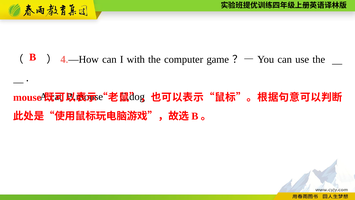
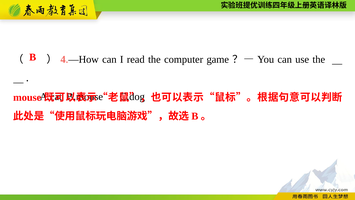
with: with -> read
